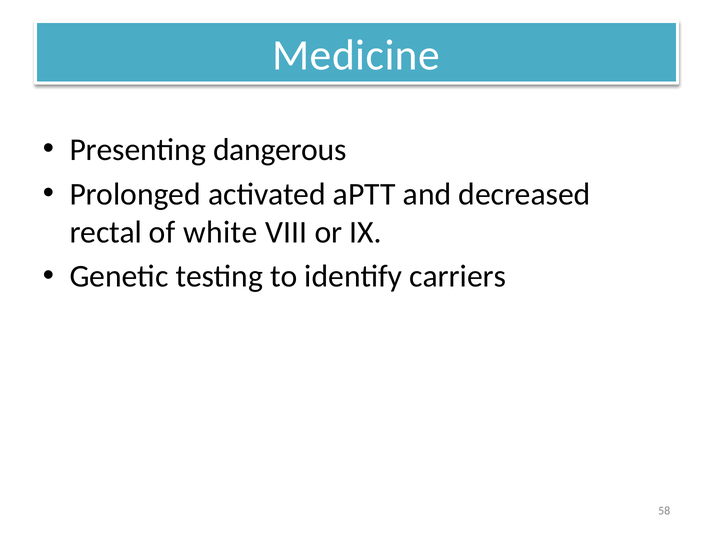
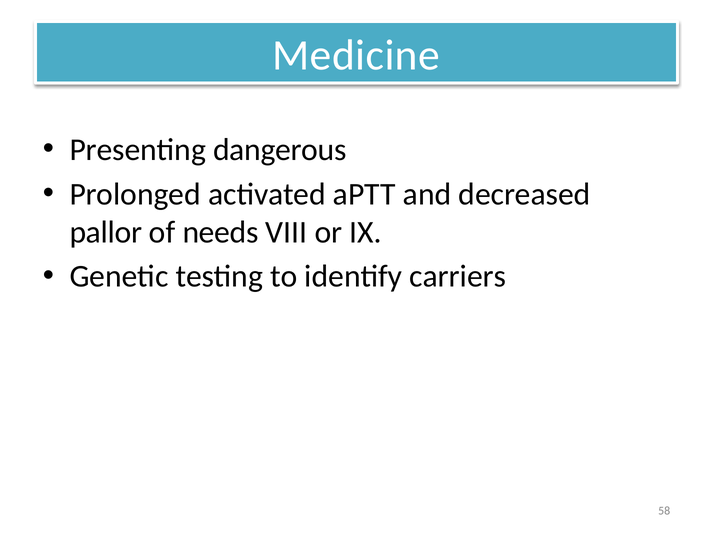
rectal: rectal -> pallor
white: white -> needs
